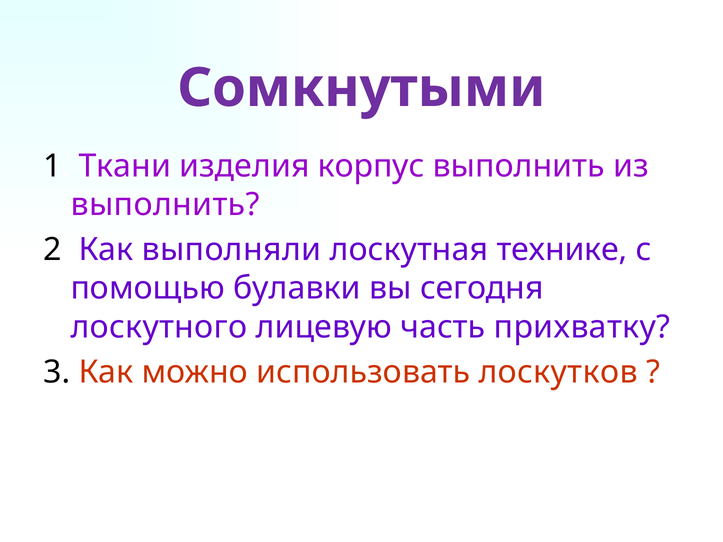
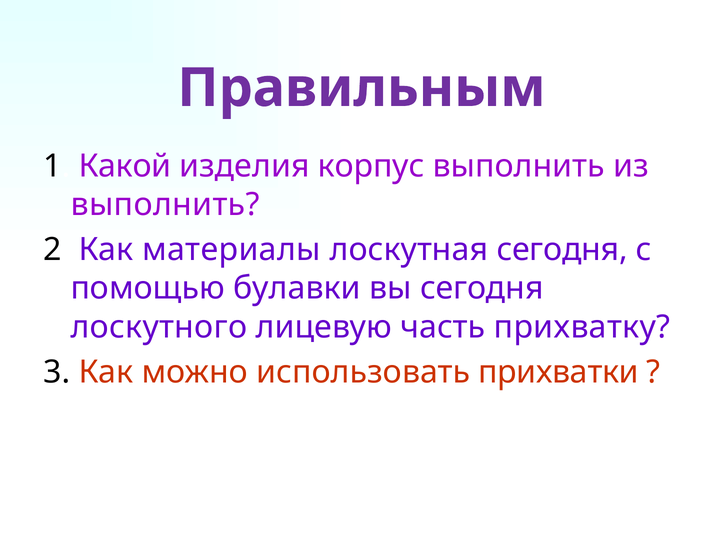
Сомкнутыми: Сомкнутыми -> Правильным
Ткани: Ткани -> Какой
выполняли: выполняли -> материалы
лоскутная технике: технике -> сегодня
лоскутков: лоскутков -> прихватки
